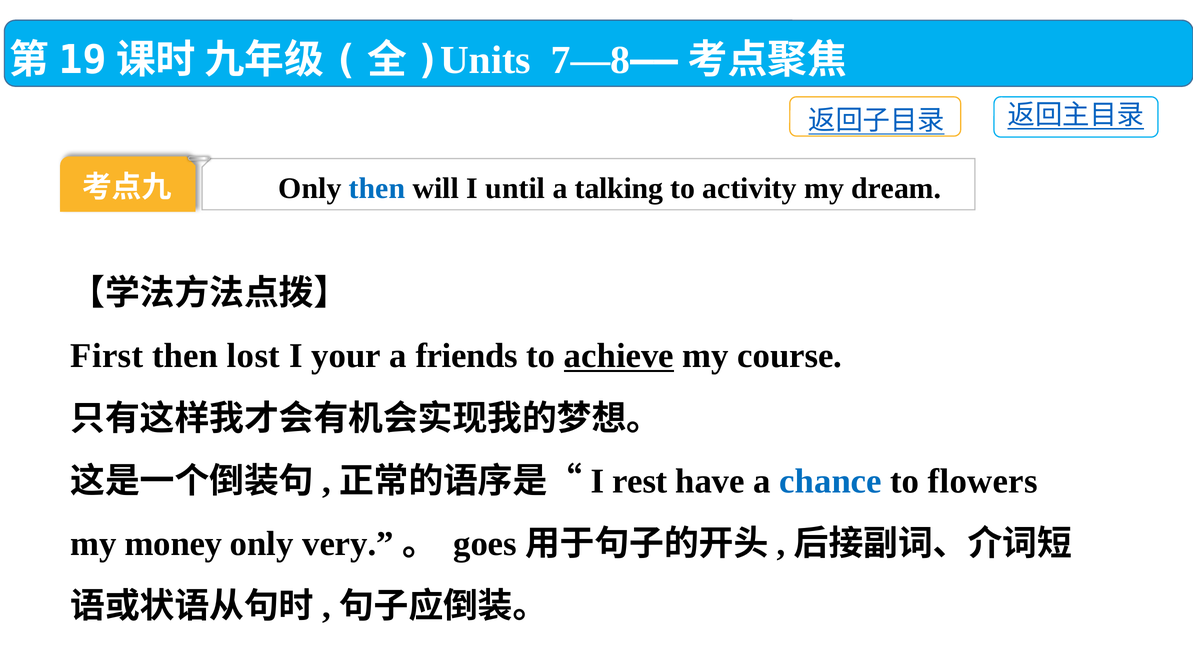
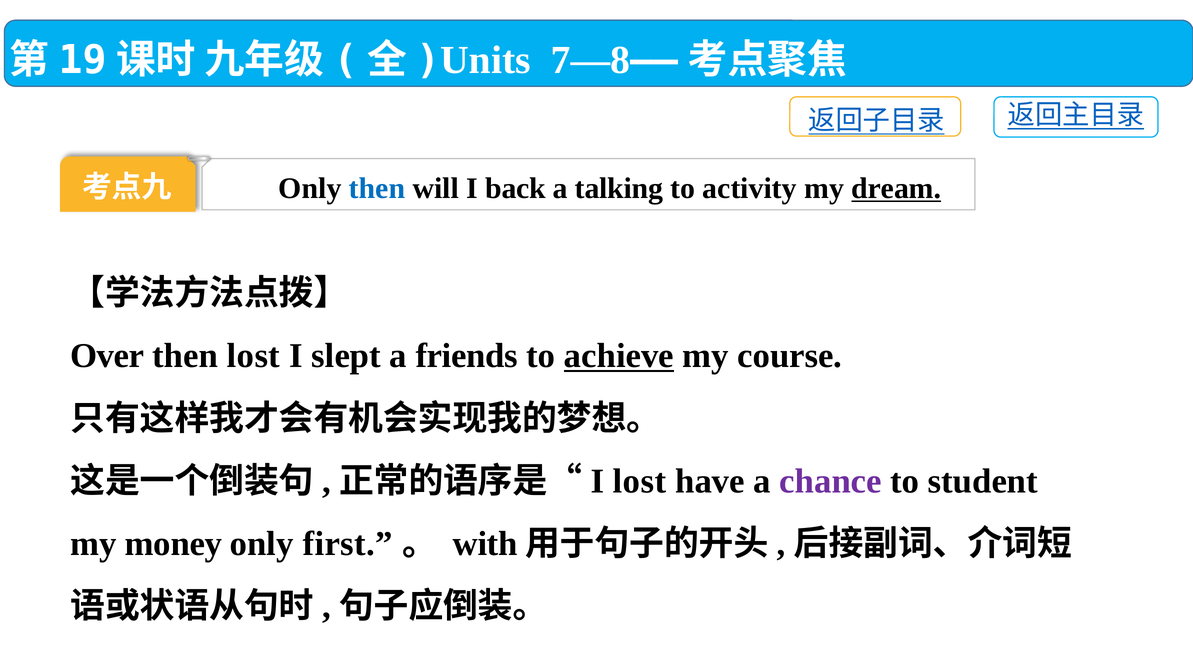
until: until -> back
dream underline: none -> present
First: First -> Over
your: your -> slept
I rest: rest -> lost
chance colour: blue -> purple
flowers: flowers -> student
very: very -> first
goes: goes -> with
